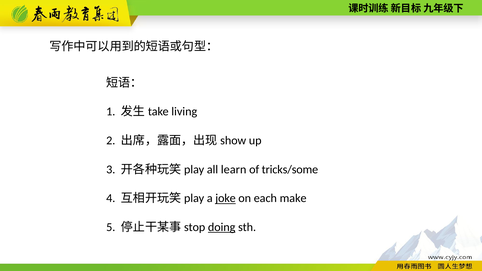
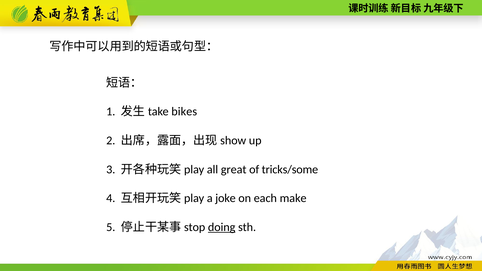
living: living -> bikes
learn: learn -> great
joke underline: present -> none
